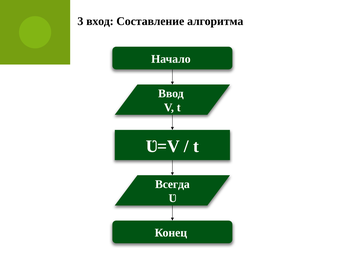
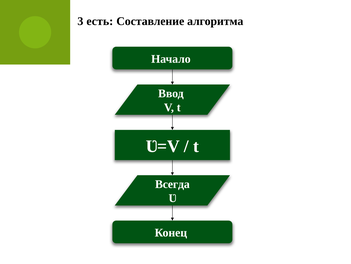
вход: вход -> есть
